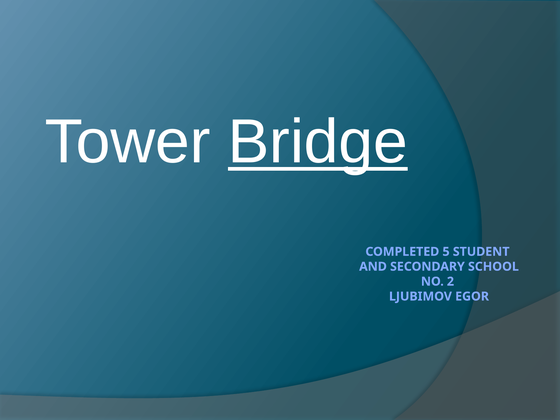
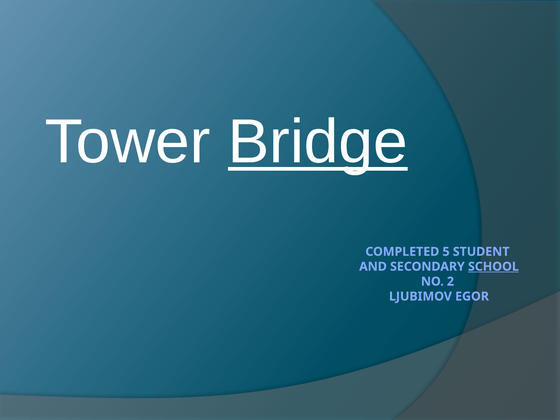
SCHOOL underline: none -> present
